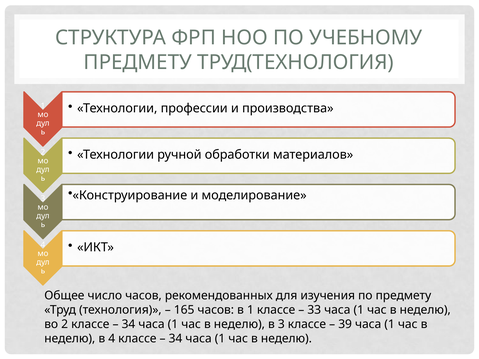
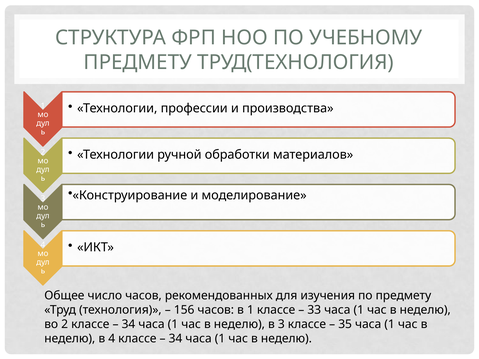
165: 165 -> 156
39: 39 -> 35
